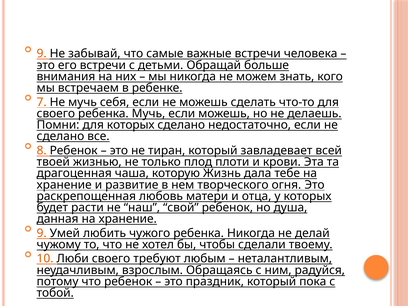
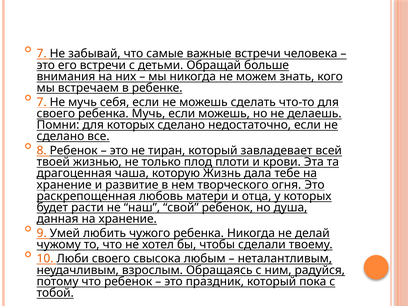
9 at (42, 54): 9 -> 7
требуют: требуют -> свысока
